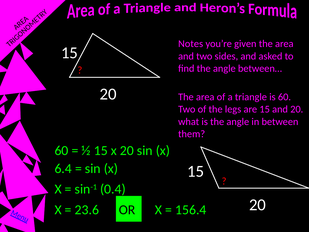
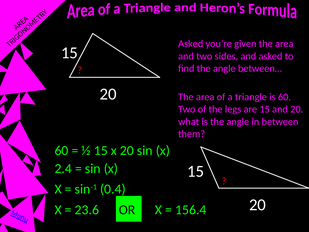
Notes at (191, 44): Notes -> Asked
6.4: 6.4 -> 2.4
